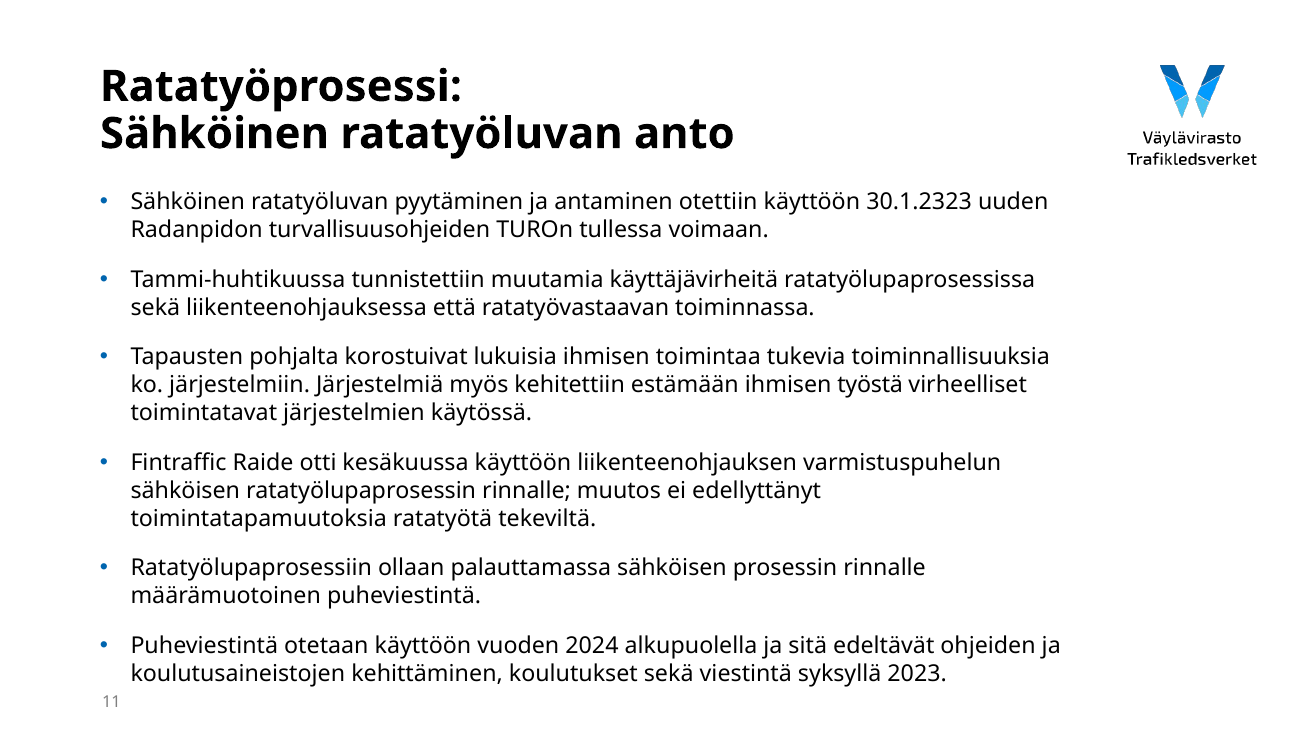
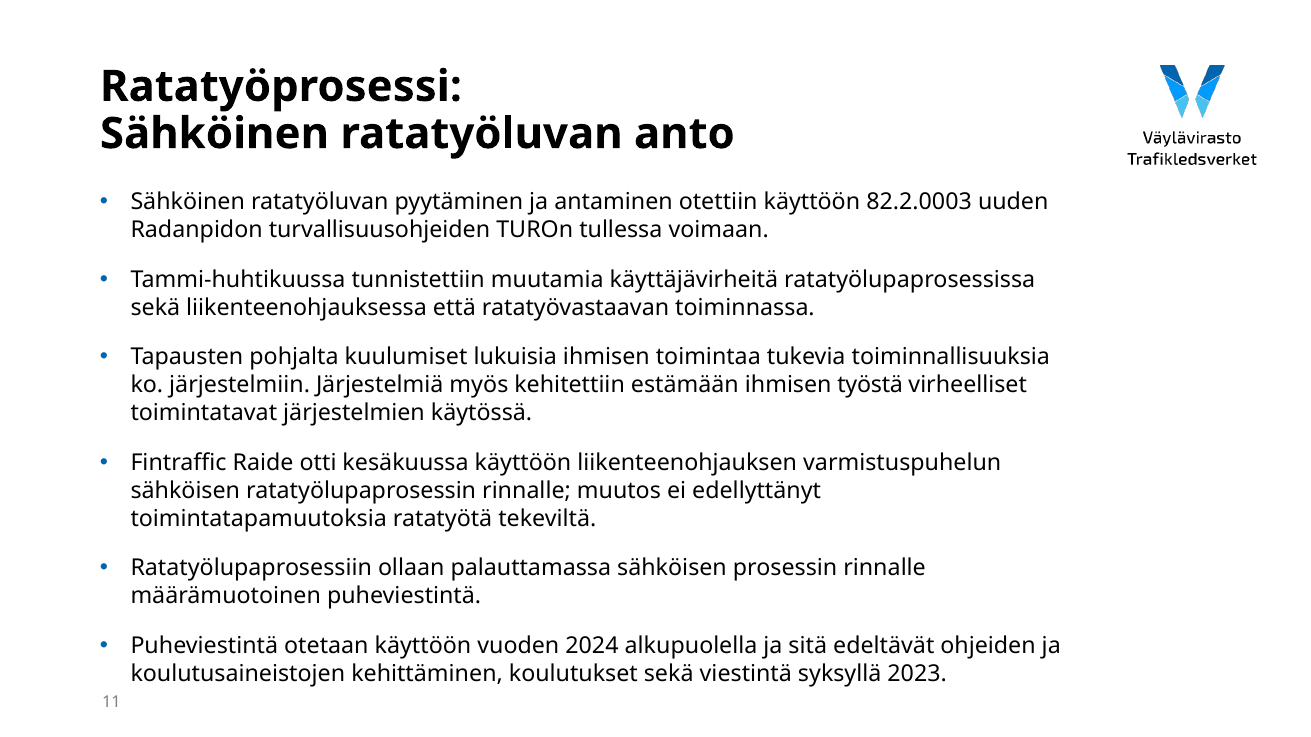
30.1.2323: 30.1.2323 -> 82.2.0003
korostuivat: korostuivat -> kuulumiset
